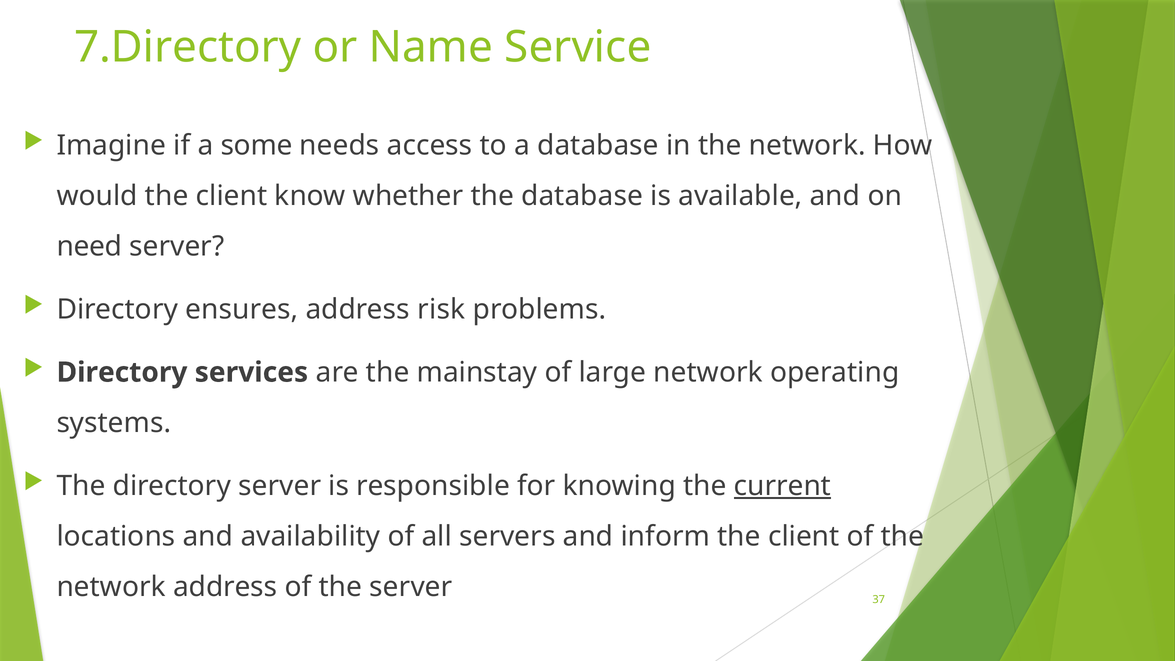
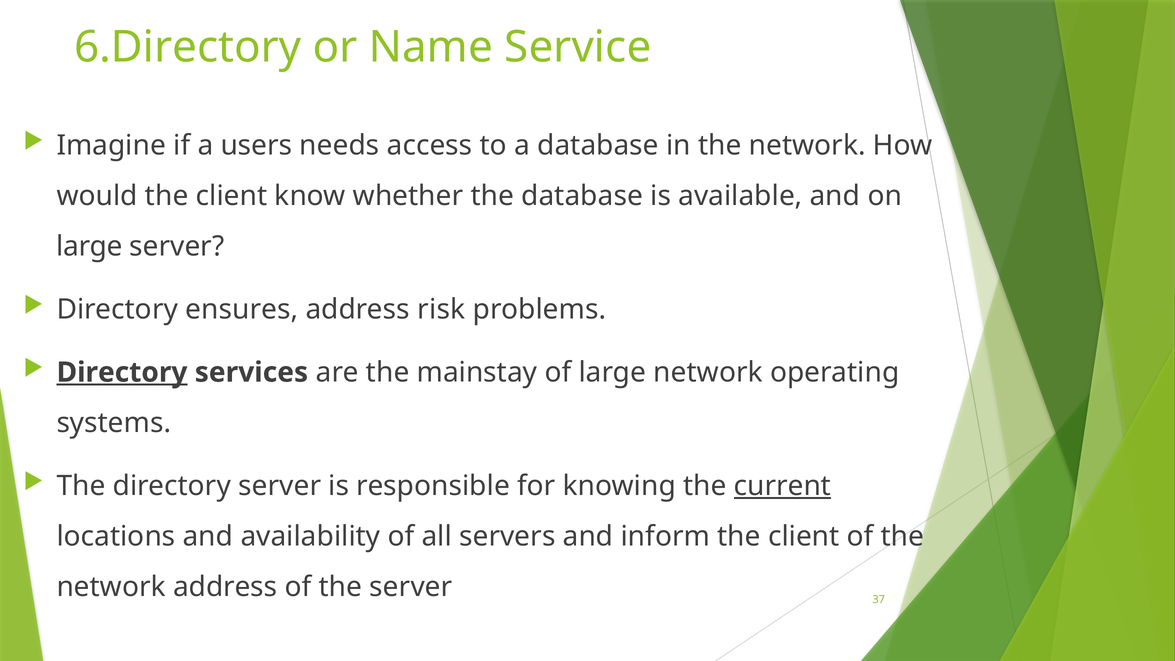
7.Directory: 7.Directory -> 6.Directory
some: some -> users
need at (89, 247): need -> large
Directory at (122, 372) underline: none -> present
